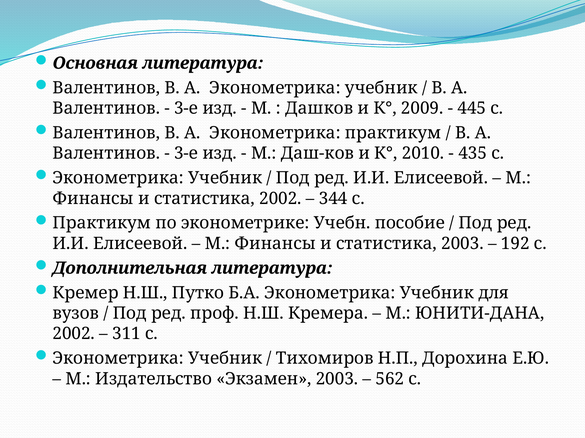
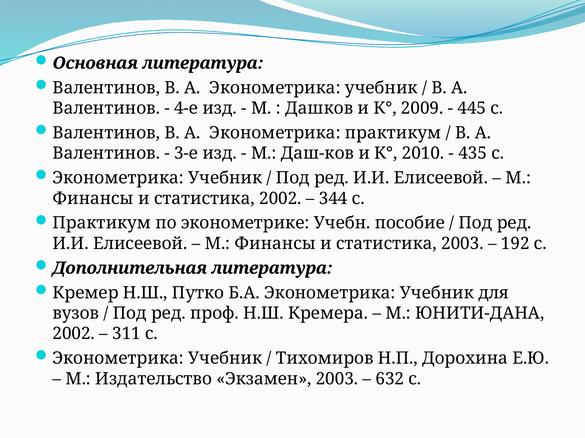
3-е at (186, 108): 3-е -> 4-е
562: 562 -> 632
